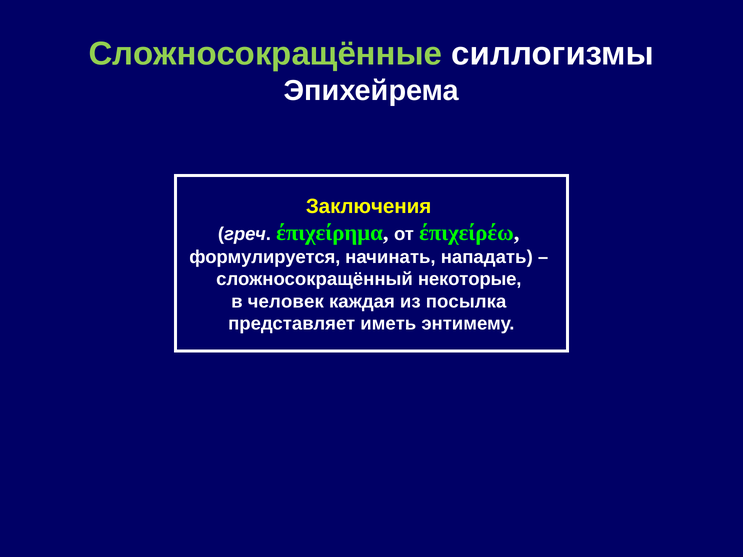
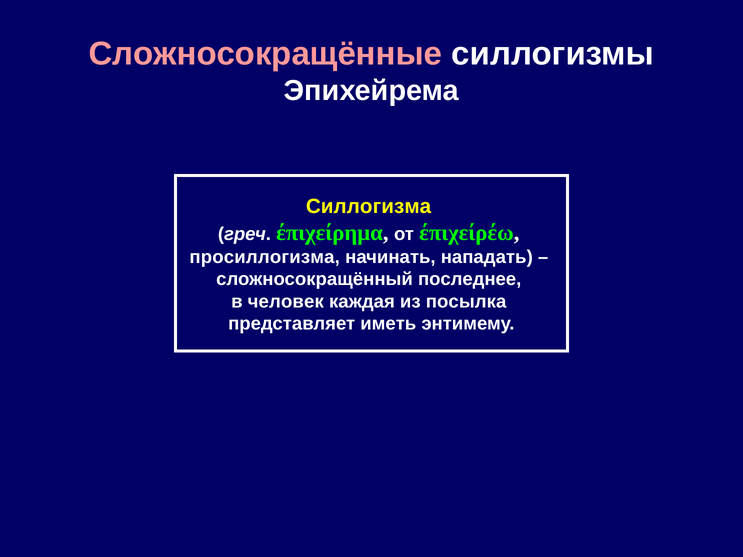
Сложносокращённые colour: light green -> pink
Заключения: Заключения -> Силлогизма
формулируется: формулируется -> просиллогизма
некоторые: некоторые -> последнее
